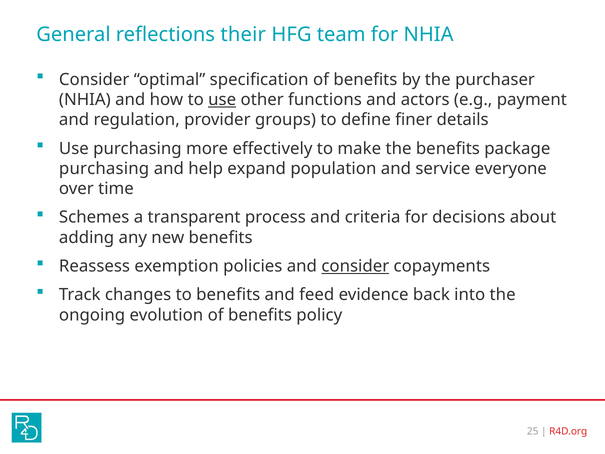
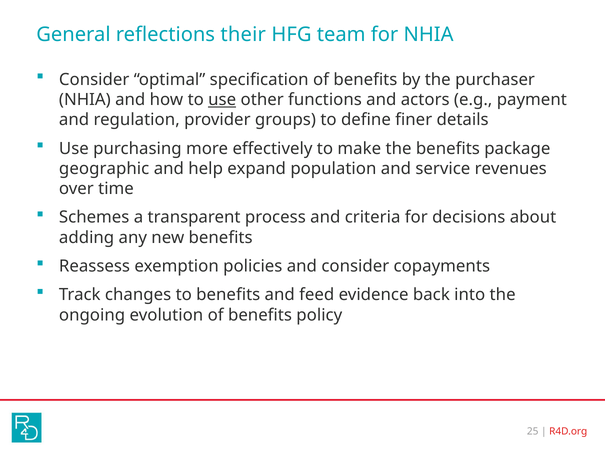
purchasing at (104, 169): purchasing -> geographic
everyone: everyone -> revenues
consider at (355, 266) underline: present -> none
